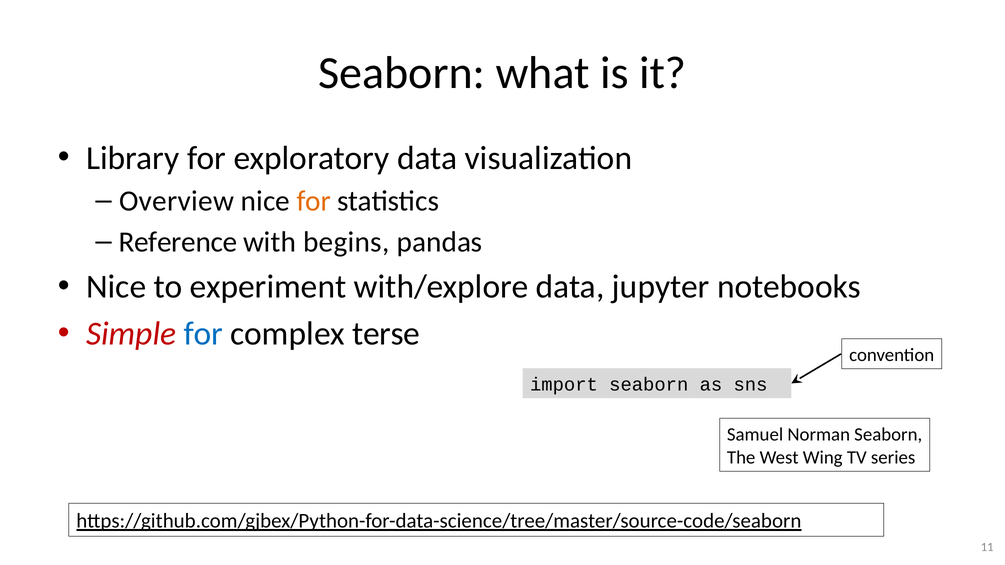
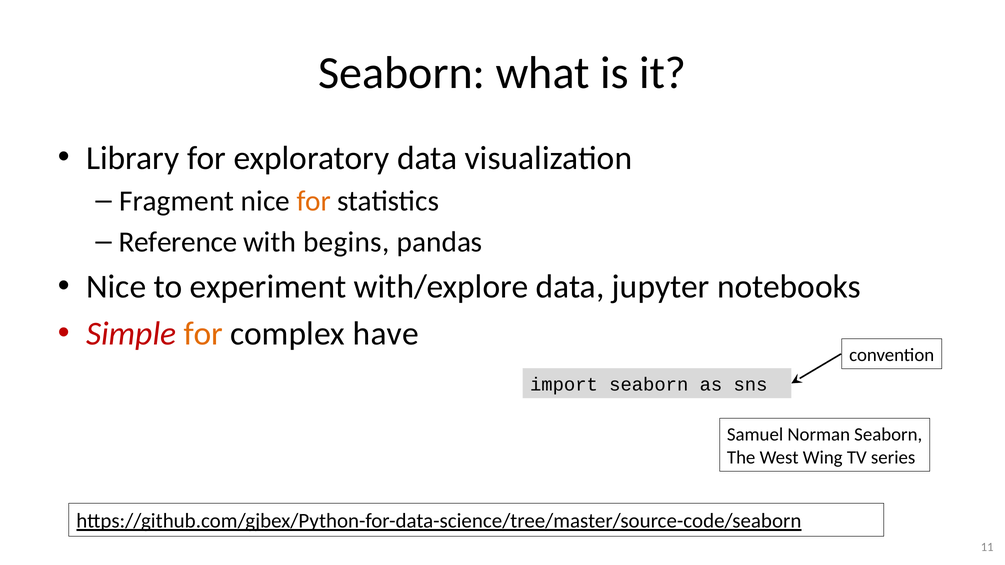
Overview: Overview -> Fragment
for at (203, 334) colour: blue -> orange
terse: terse -> have
